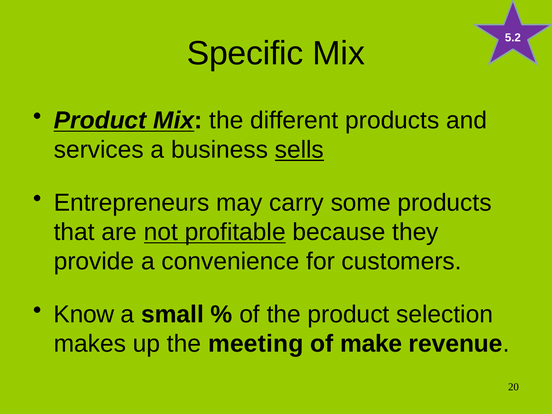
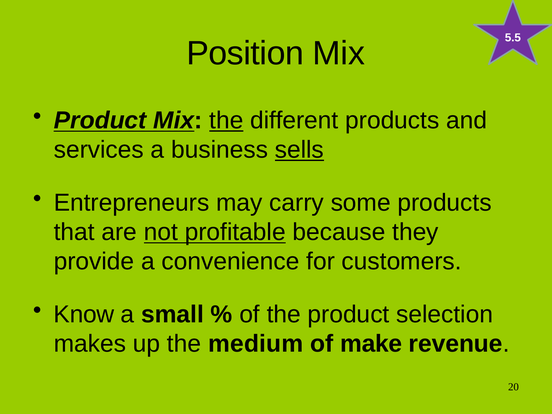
Specific: Specific -> Position
5.2: 5.2 -> 5.5
the at (226, 120) underline: none -> present
meeting: meeting -> medium
